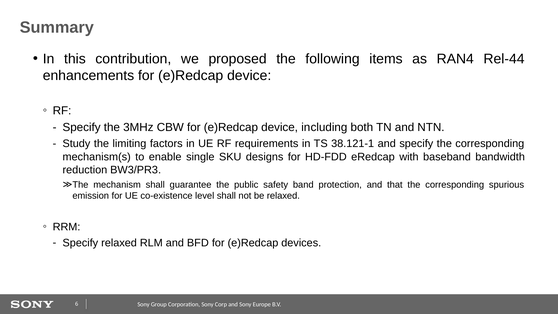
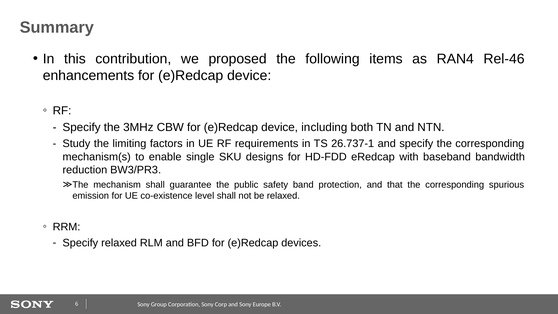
Rel-44: Rel-44 -> Rel-46
38.121-1: 38.121-1 -> 26.737-1
